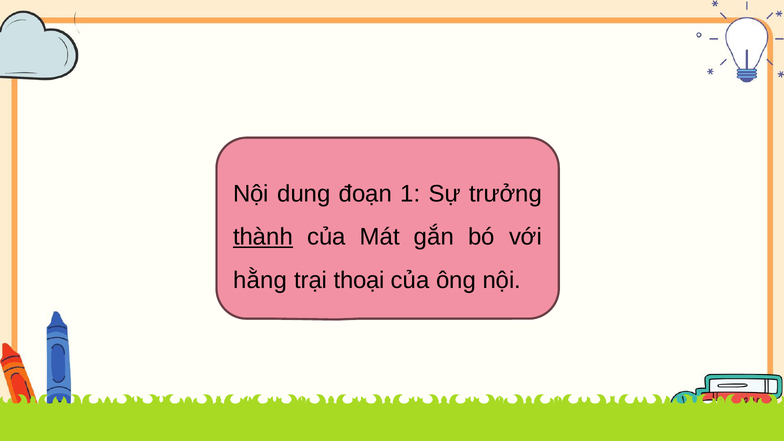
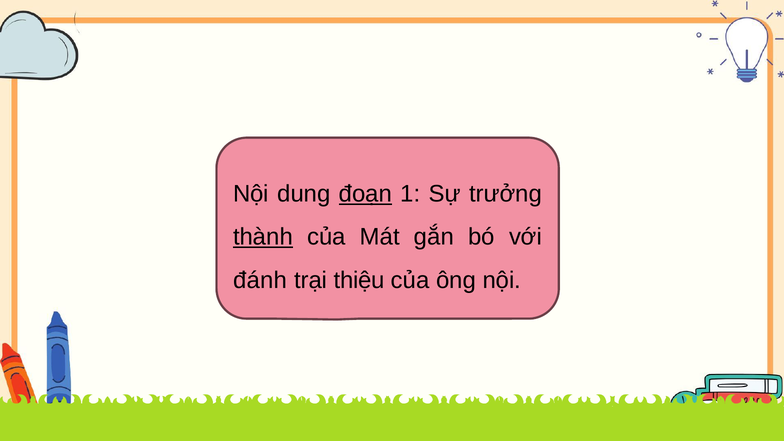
đoạn underline: none -> present
hằng: hằng -> đánh
thoại: thoại -> thiệu
